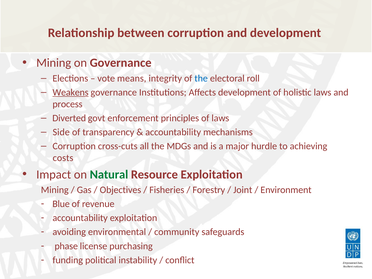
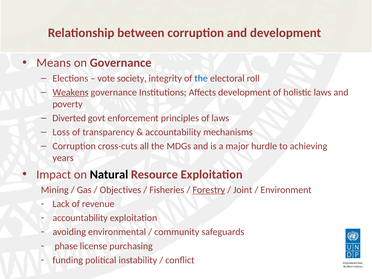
Mining at (54, 63): Mining -> Means
means: means -> society
process: process -> poverty
Side: Side -> Loss
costs: costs -> years
Natural colour: green -> black
Forestry underline: none -> present
Blue: Blue -> Lack
